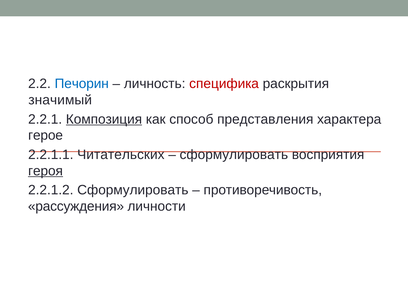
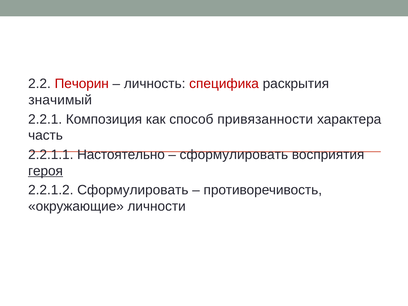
Печорин colour: blue -> red
Композиция underline: present -> none
представления: представления -> привязанности
герое: герое -> часть
Читательских: Читательских -> Настоятельно
рассуждения: рассуждения -> окружающие
